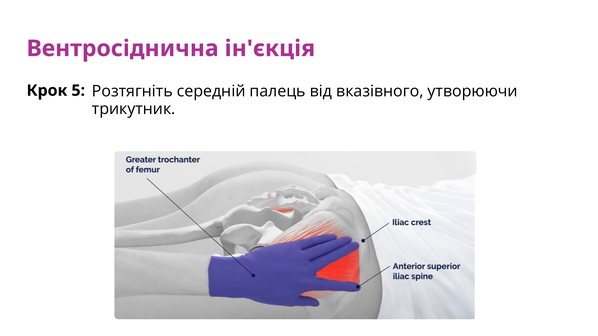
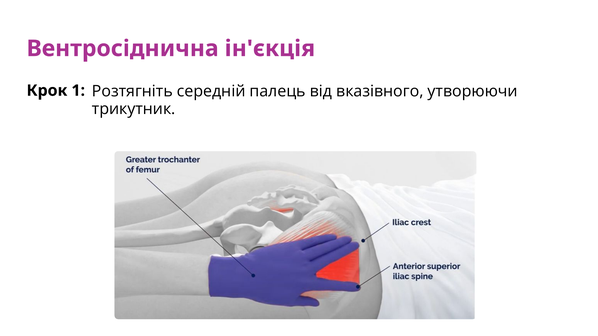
5: 5 -> 1
